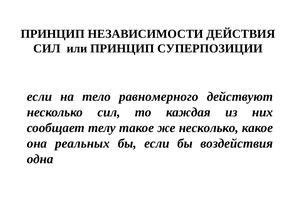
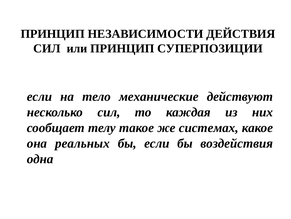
равномерного: равномерного -> механические
же несколько: несколько -> системах
